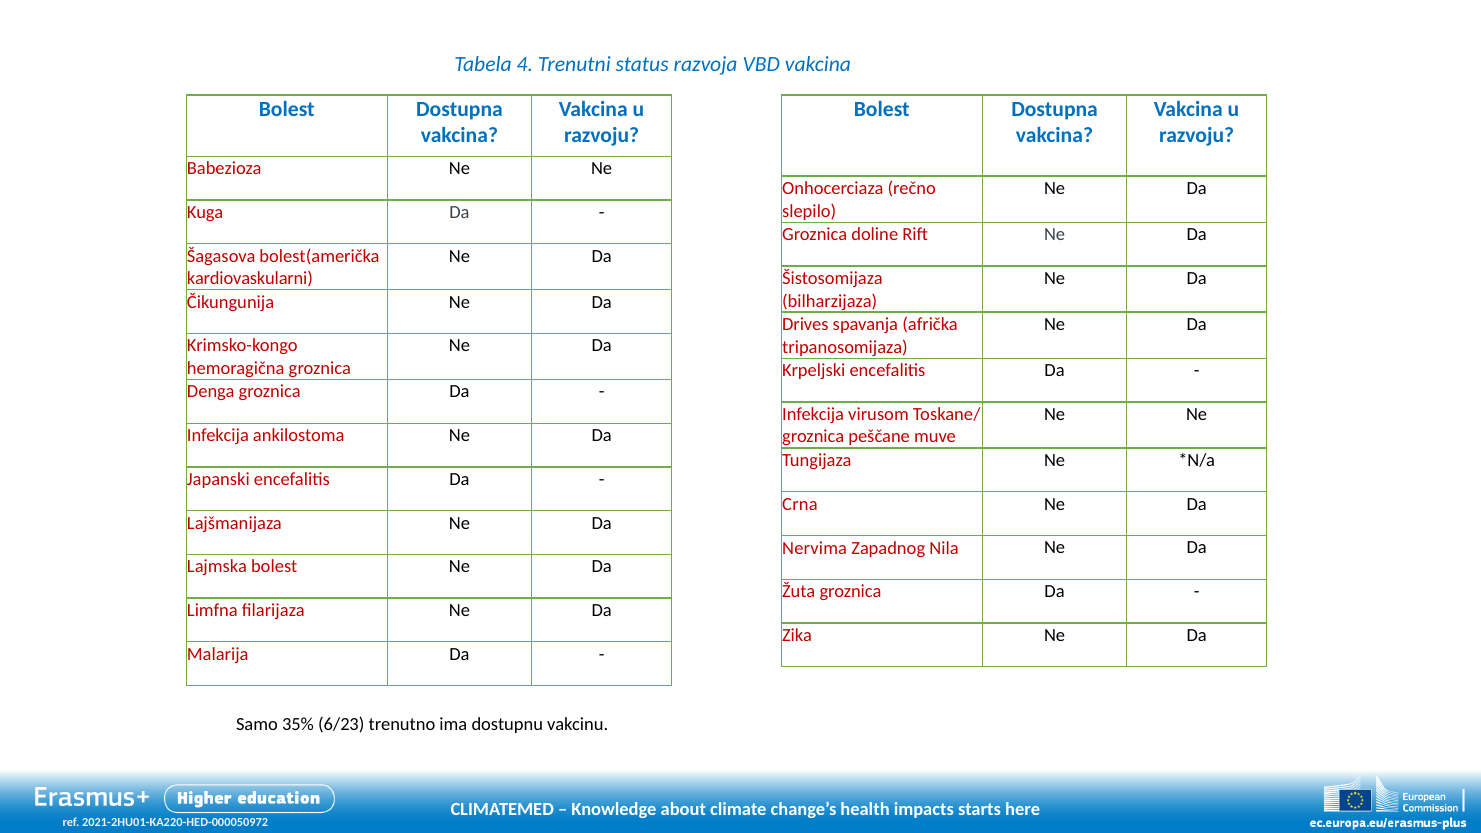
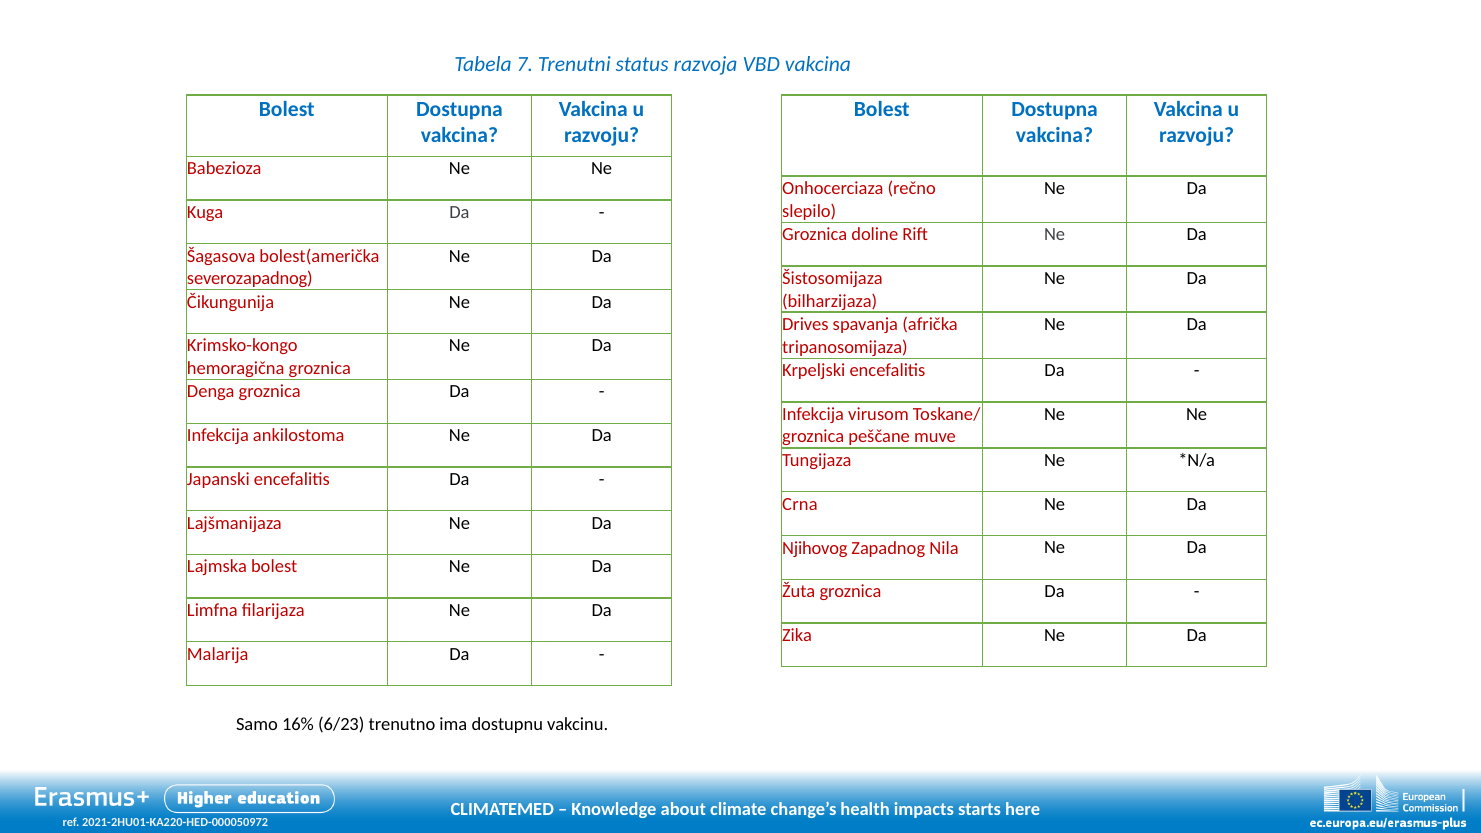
4: 4 -> 7
kardiovaskularni: kardiovaskularni -> severozapadnog
Nervima: Nervima -> Njihovog
35%: 35% -> 16%
